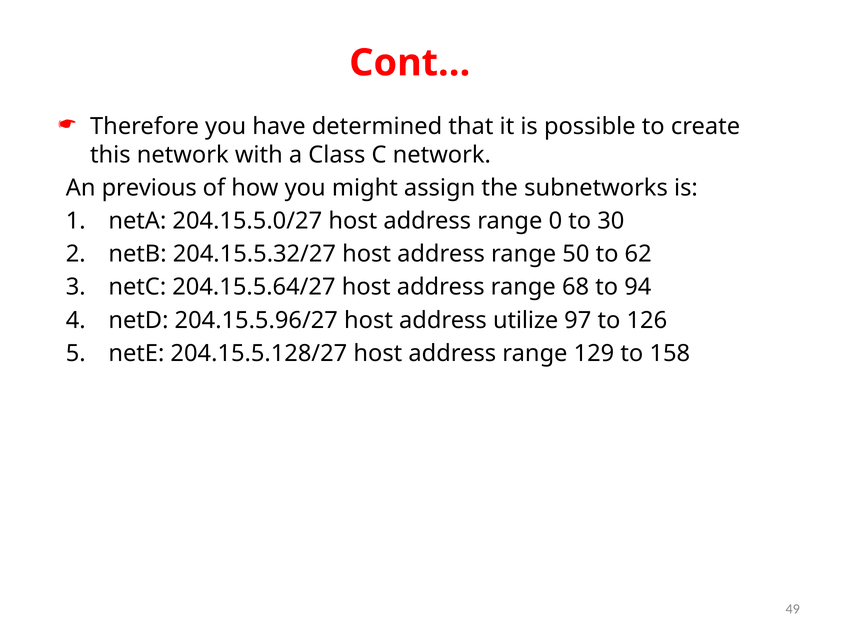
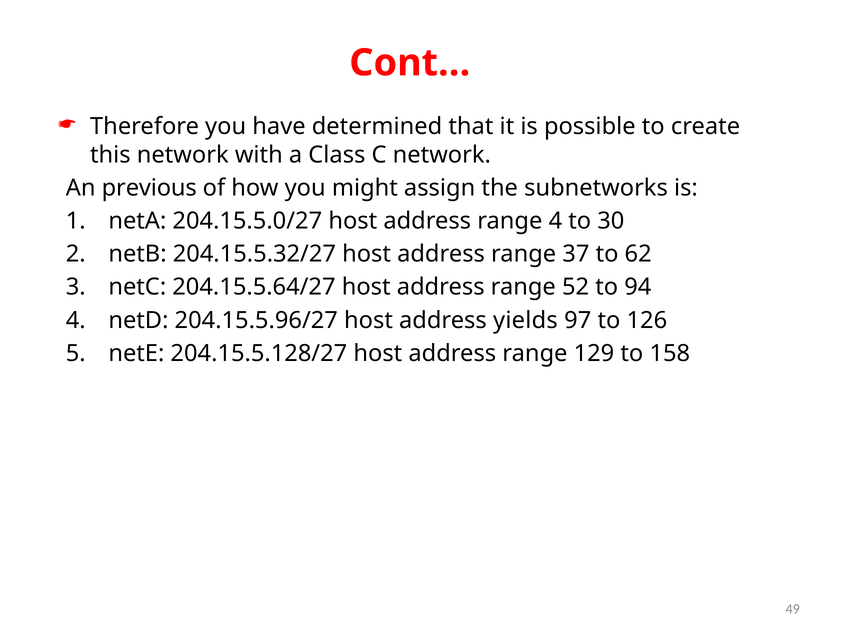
range 0: 0 -> 4
50: 50 -> 37
68: 68 -> 52
utilize: utilize -> yields
